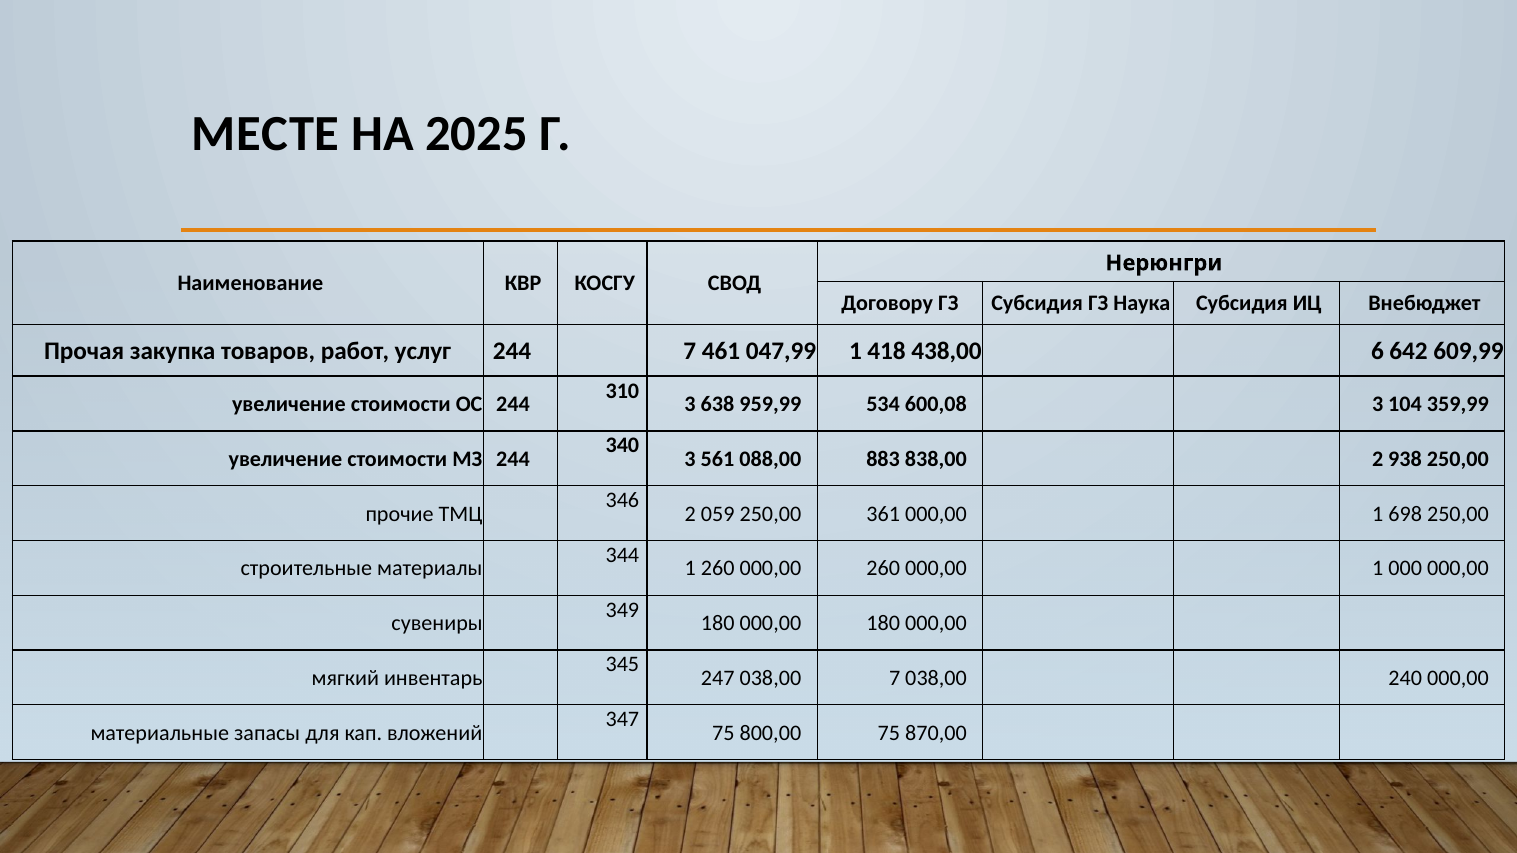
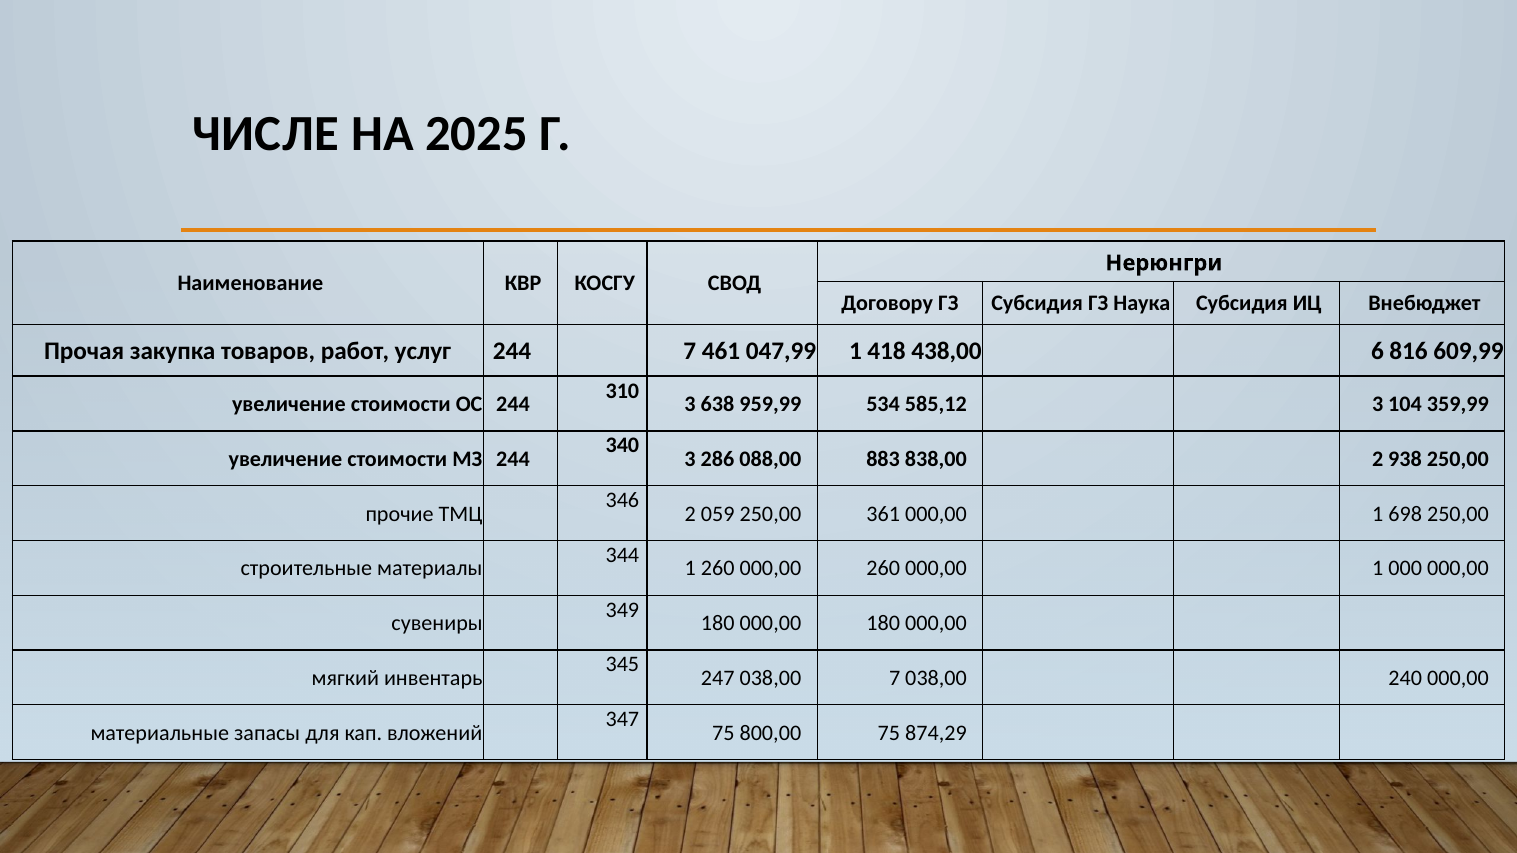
МЕСТЕ: МЕСТЕ -> ЧИСЛЕ
642: 642 -> 816
600,08: 600,08 -> 585,12
561: 561 -> 286
870,00: 870,00 -> 874,29
